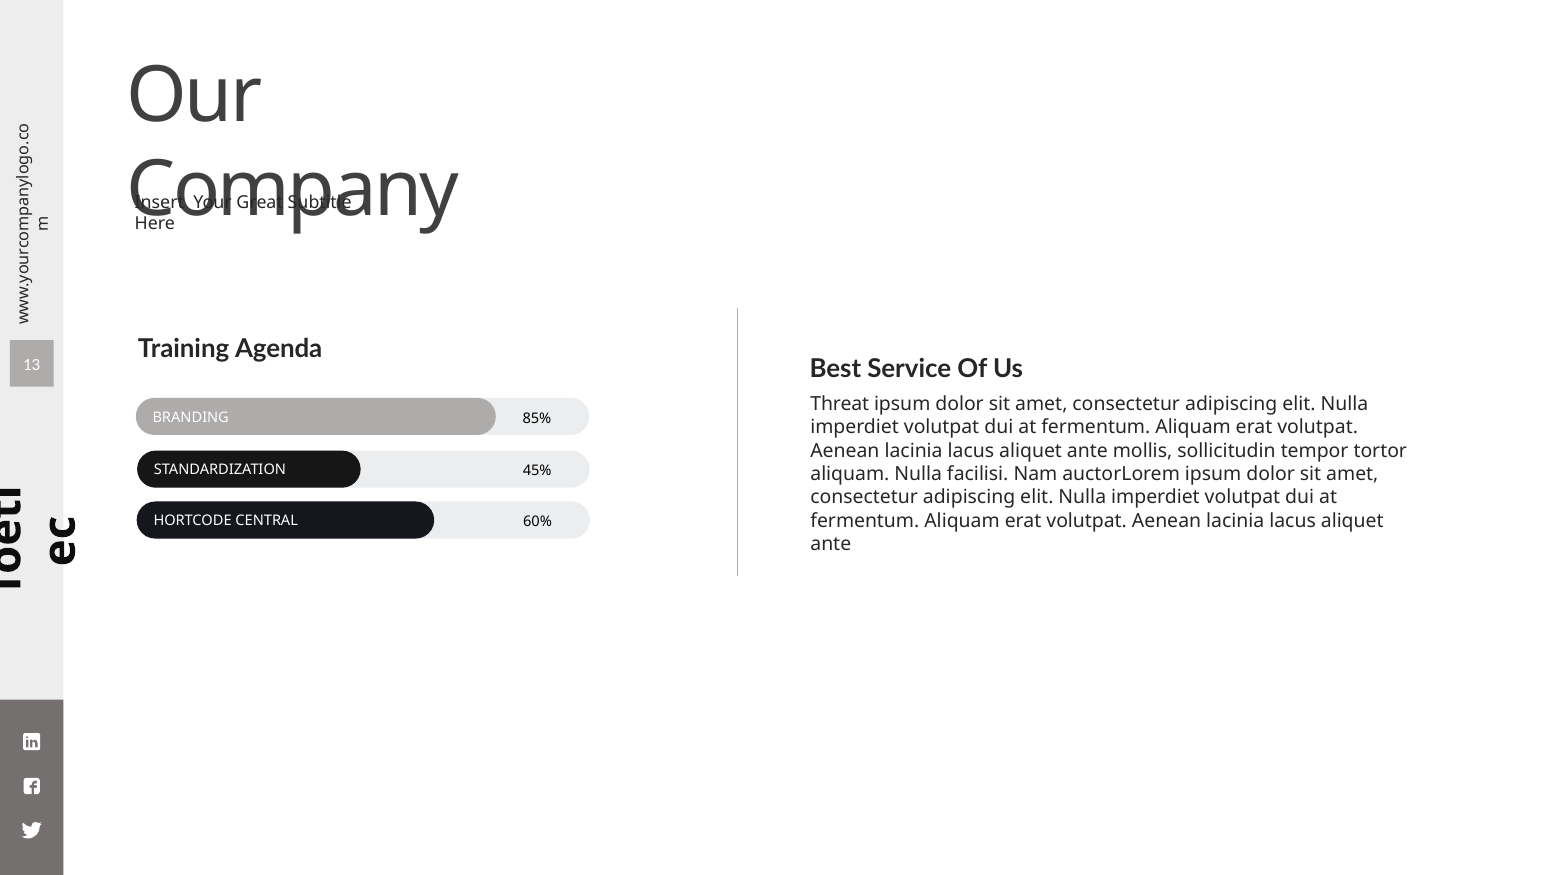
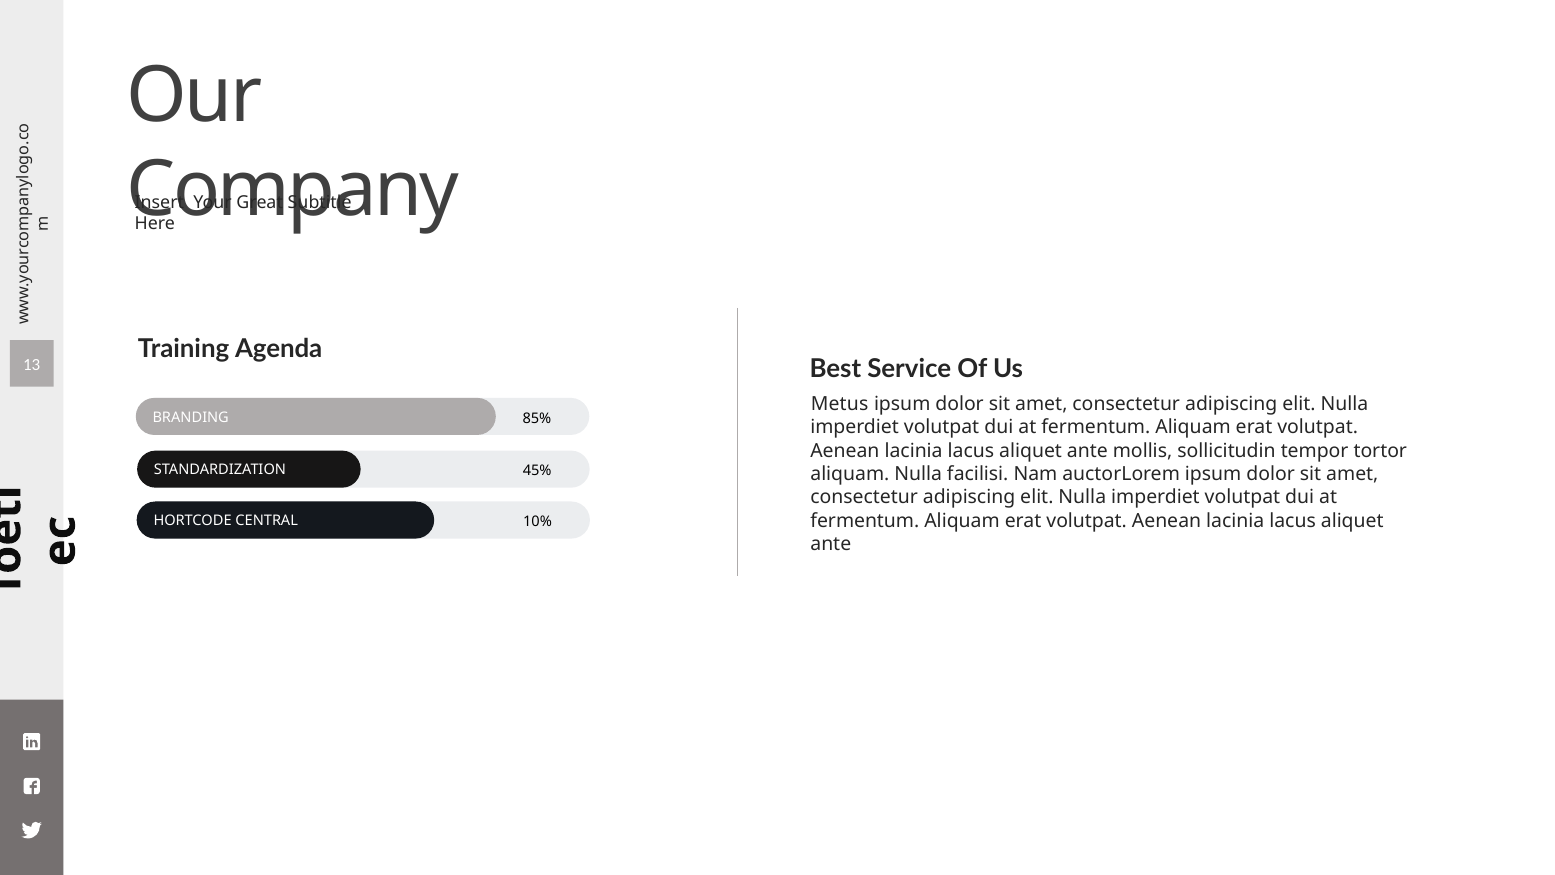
Threat: Threat -> Metus
60%: 60% -> 10%
